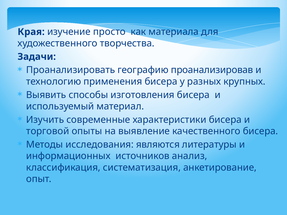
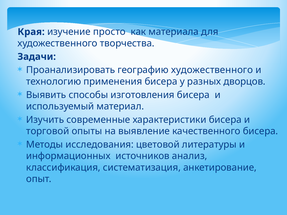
географию проанализировав: проанализировав -> художественного
крупных: крупных -> дворцов
являются: являются -> цветовой
